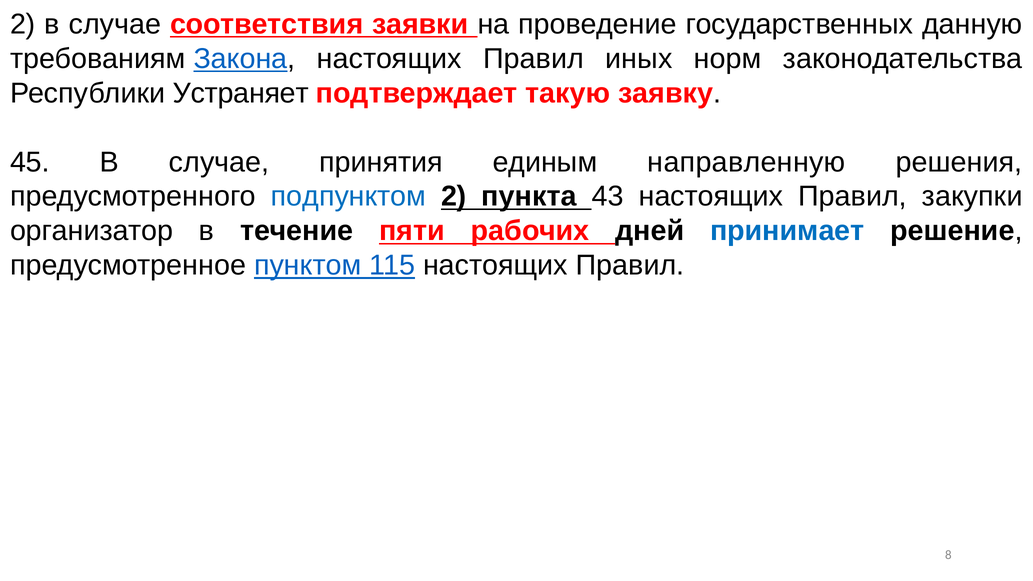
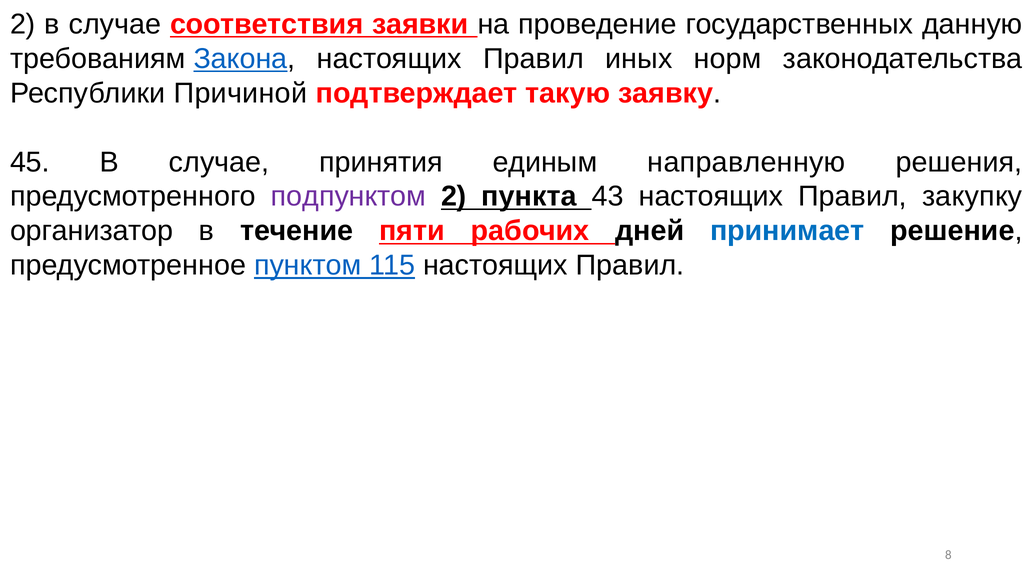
Устраняет: Устраняет -> Причиной
подпунктом colour: blue -> purple
закупки: закупки -> закупку
